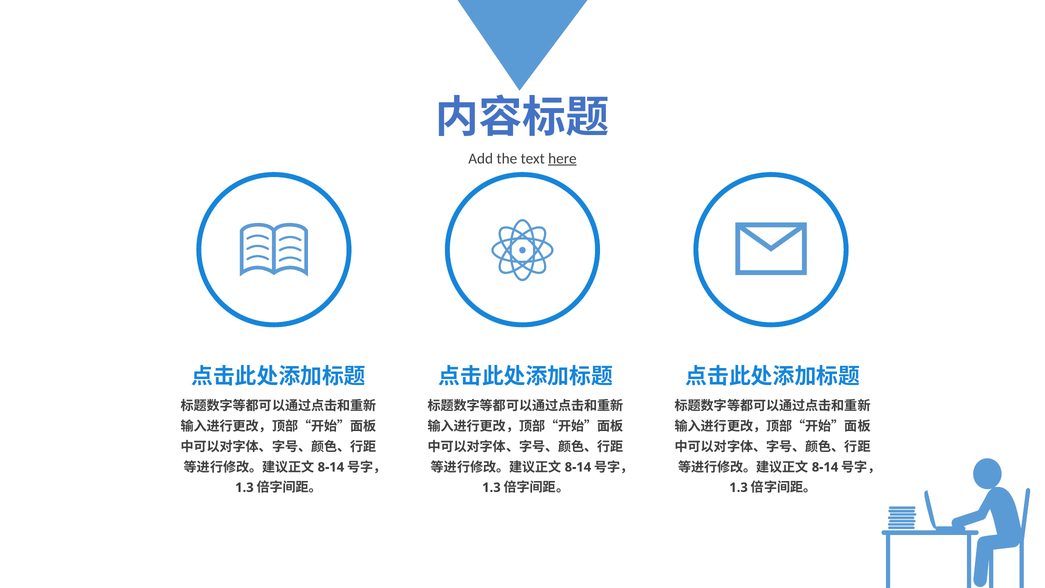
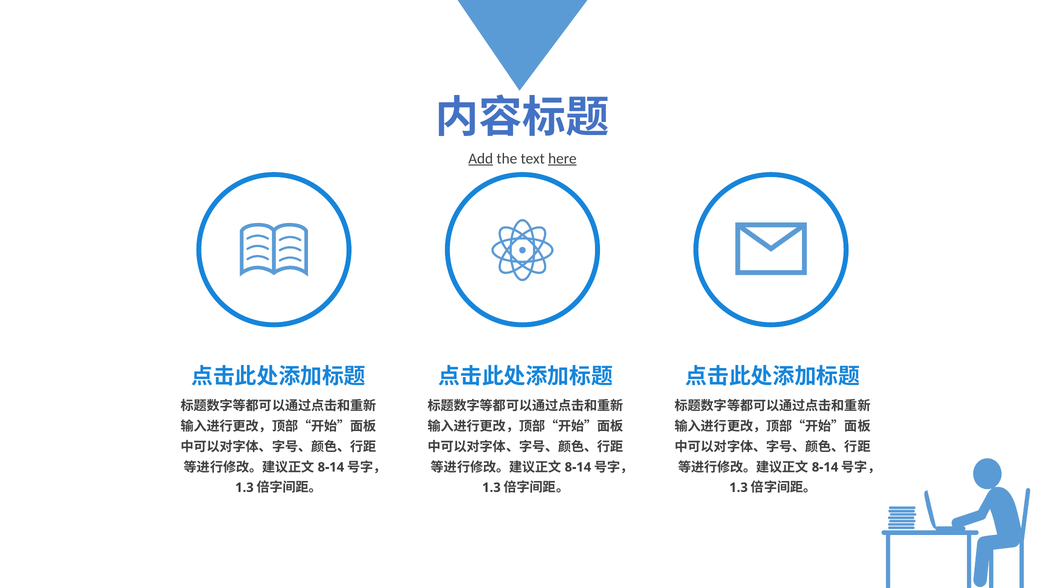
Add underline: none -> present
